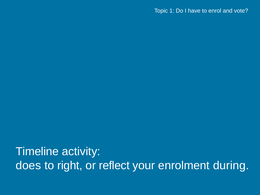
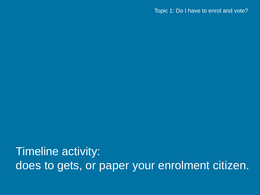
right: right -> gets
reflect: reflect -> paper
during: during -> citizen
